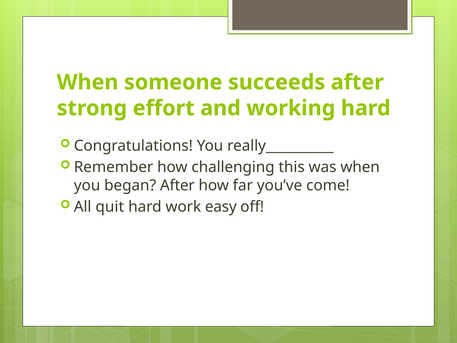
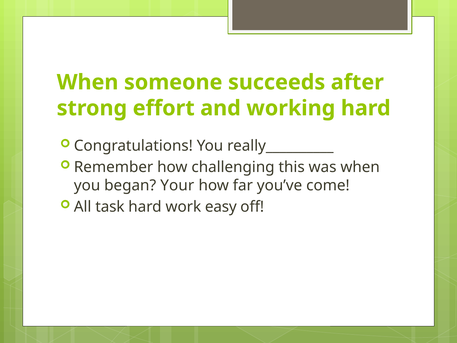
began After: After -> Your
quit: quit -> task
